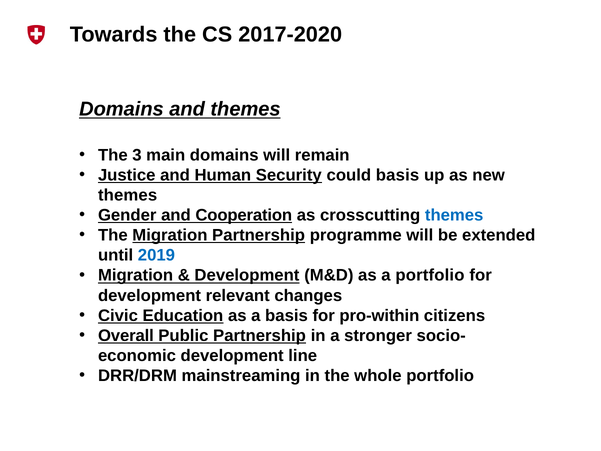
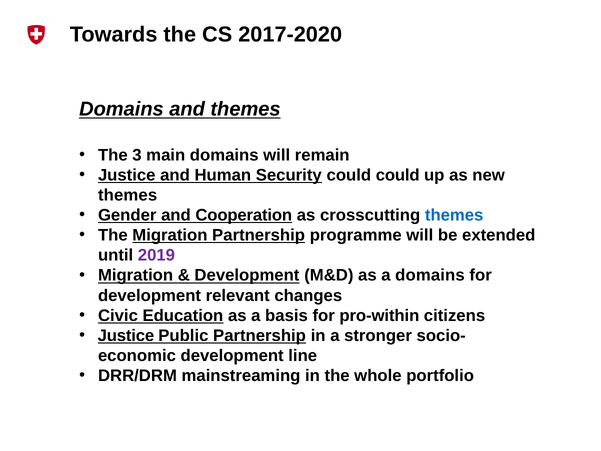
could basis: basis -> could
2019 colour: blue -> purple
a portfolio: portfolio -> domains
Overall at (126, 335): Overall -> Justice
